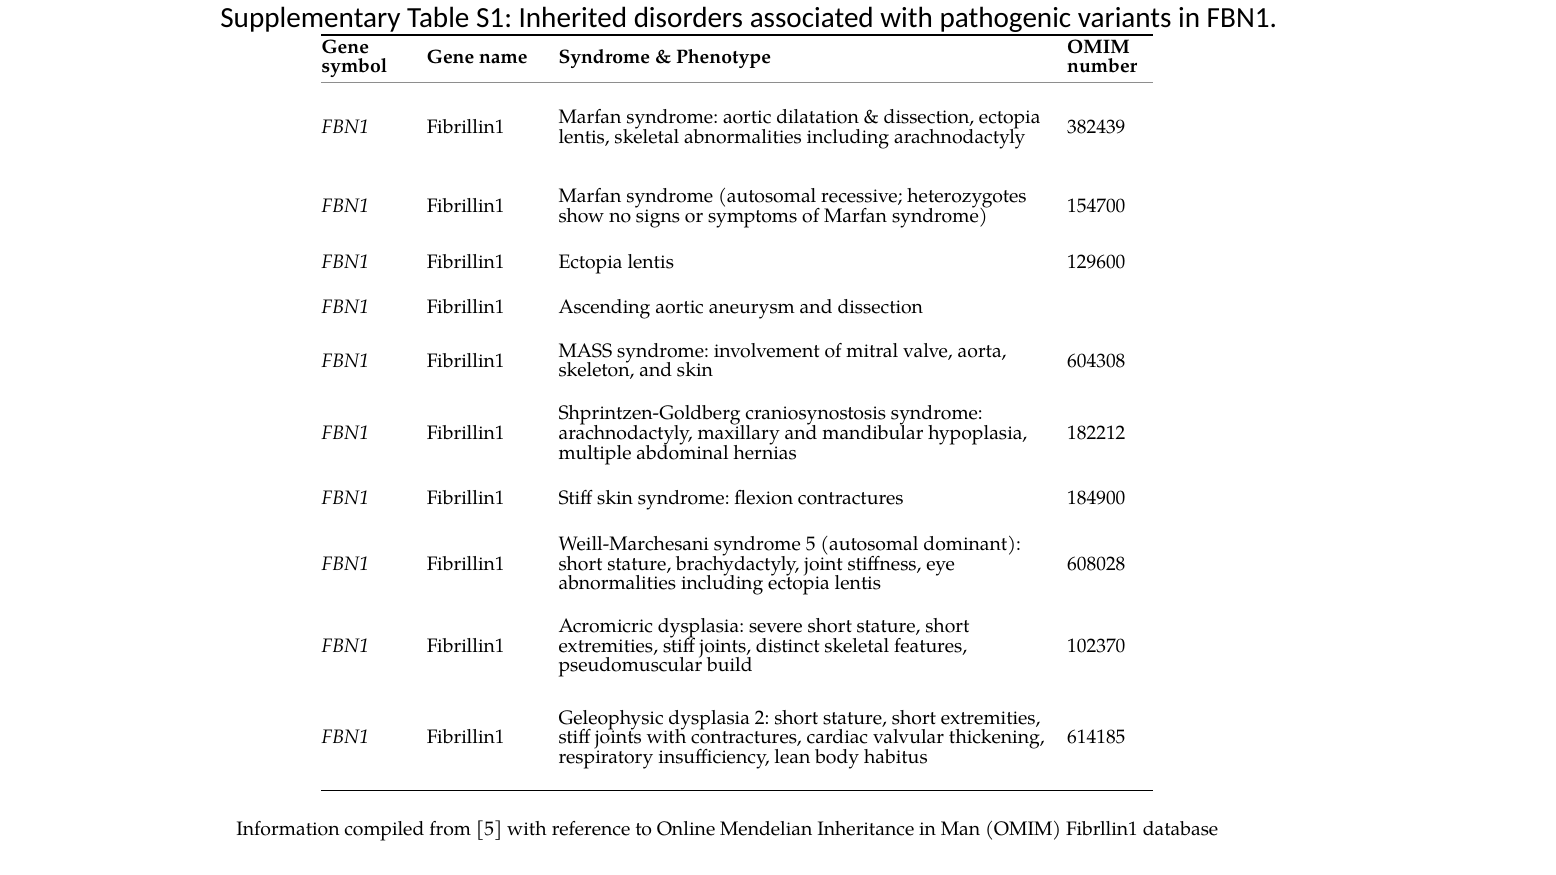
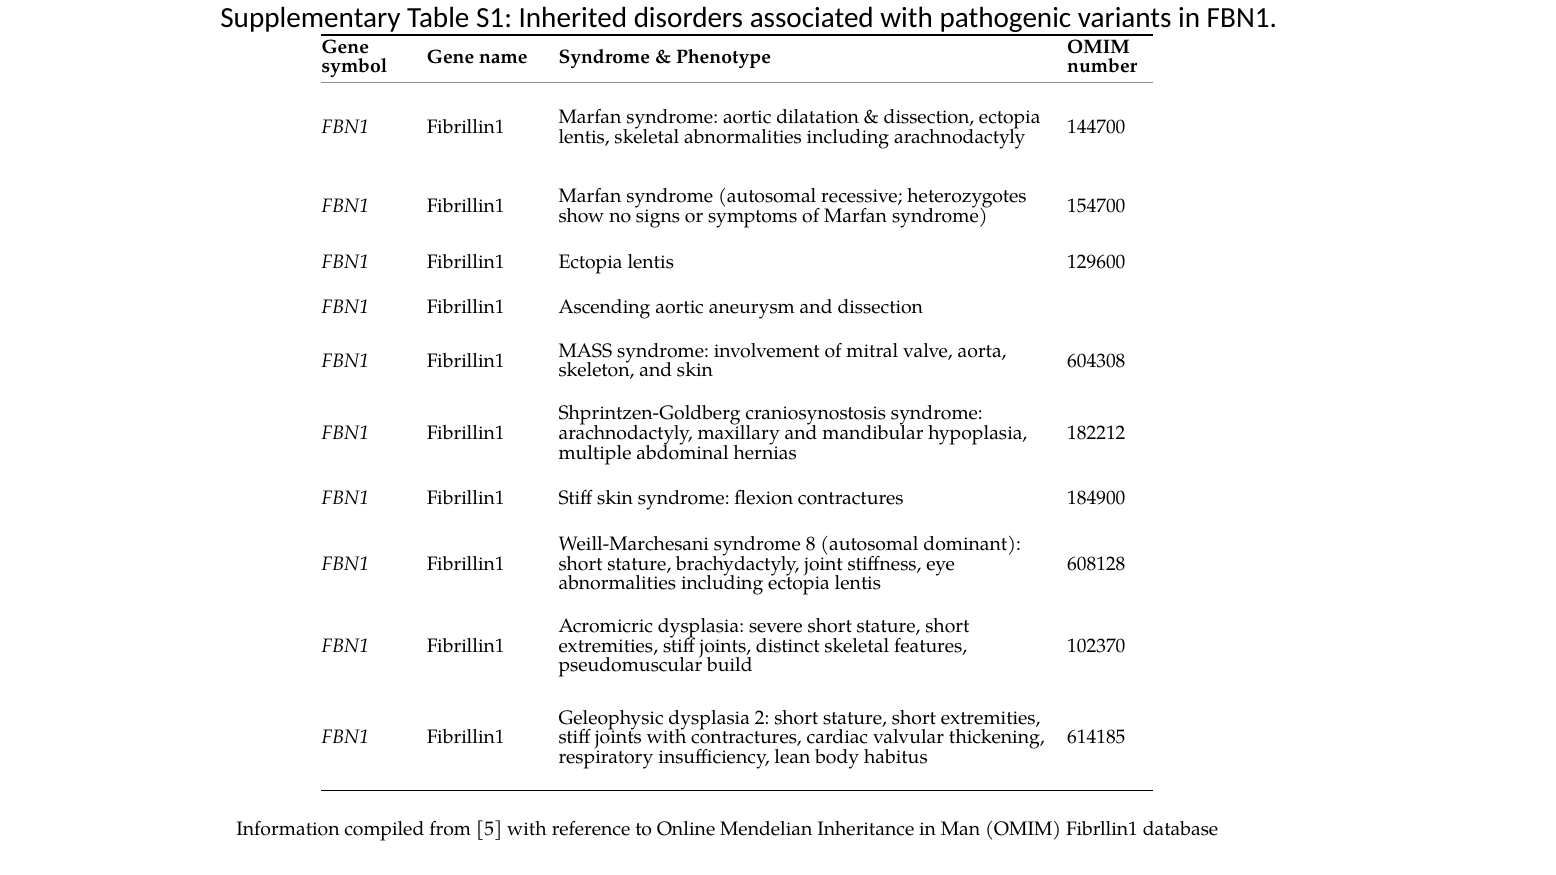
382439: 382439 -> 144700
syndrome 5: 5 -> 8
608028: 608028 -> 608128
